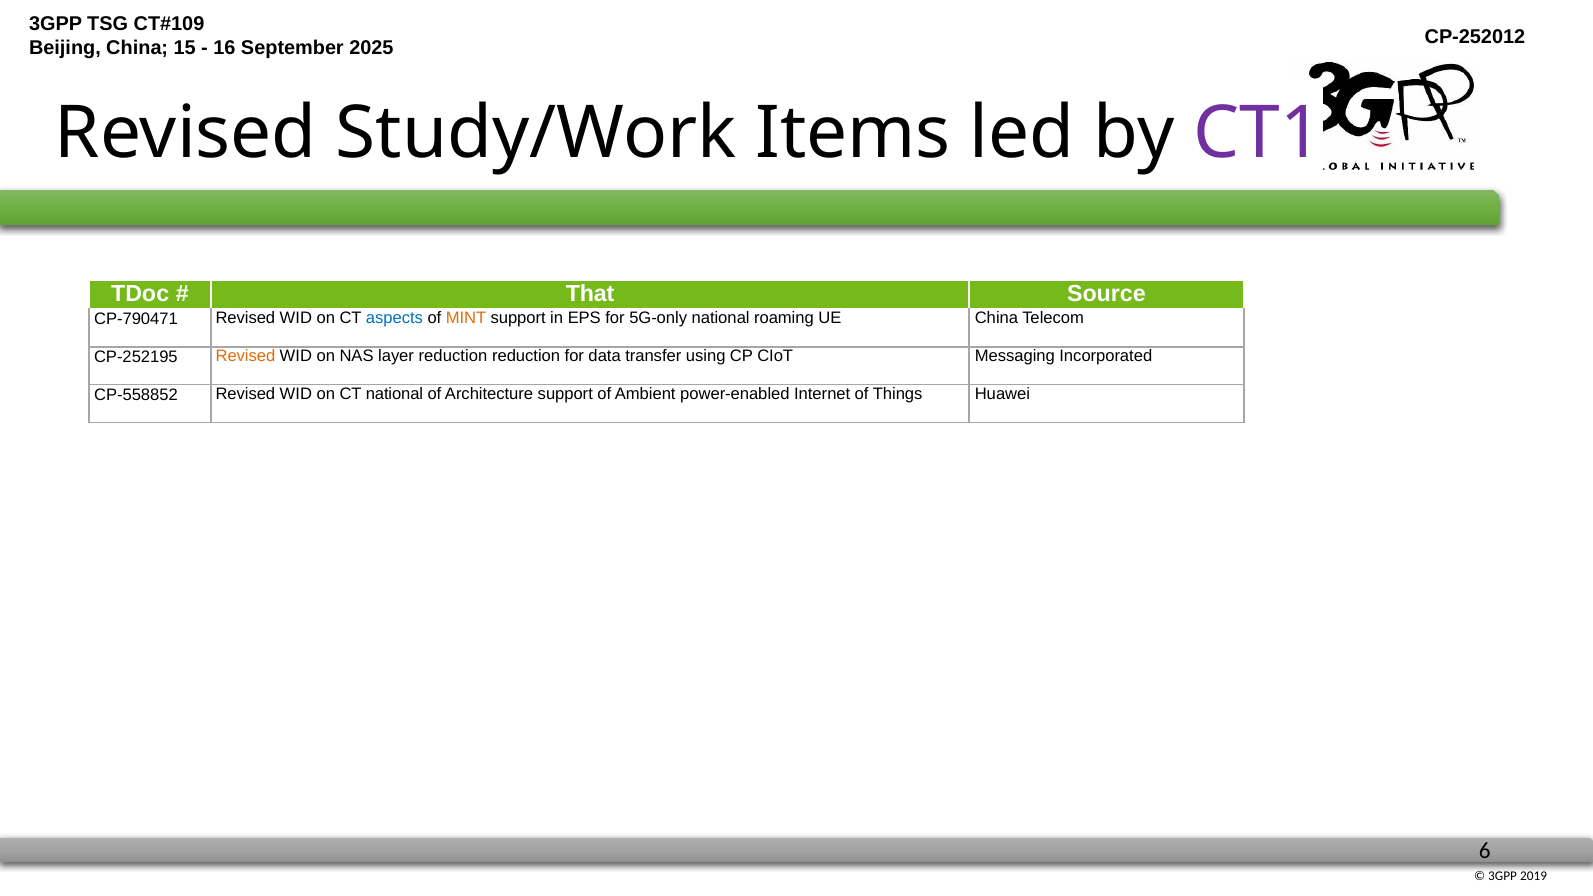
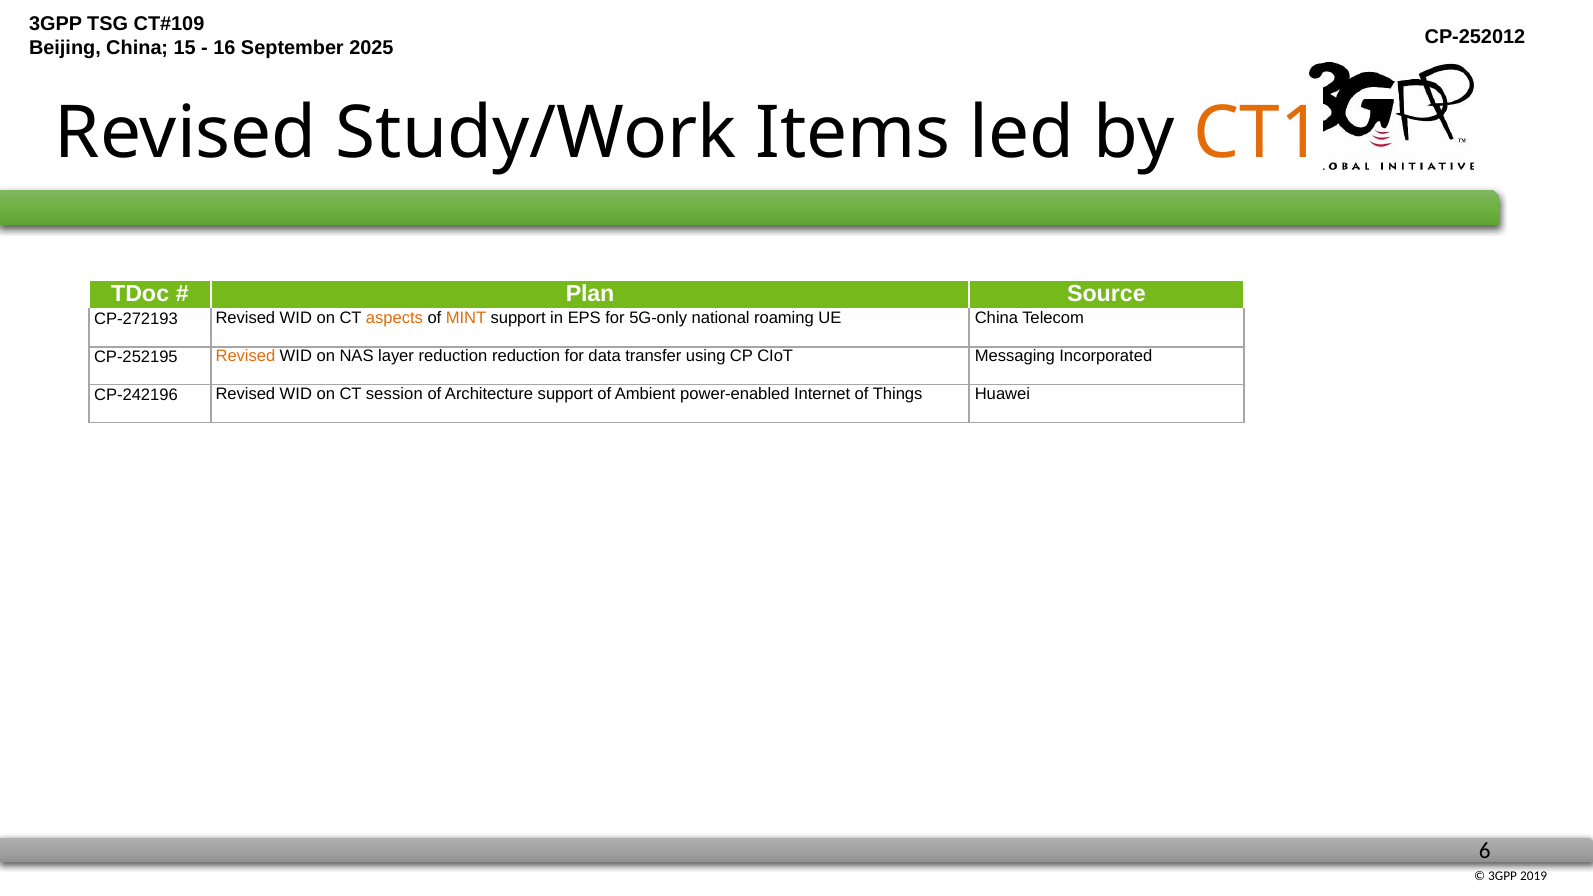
CT1 colour: purple -> orange
That: That -> Plan
CP-790471: CP-790471 -> CP-272193
aspects colour: blue -> orange
CP-558852: CP-558852 -> CP-242196
CT national: national -> session
